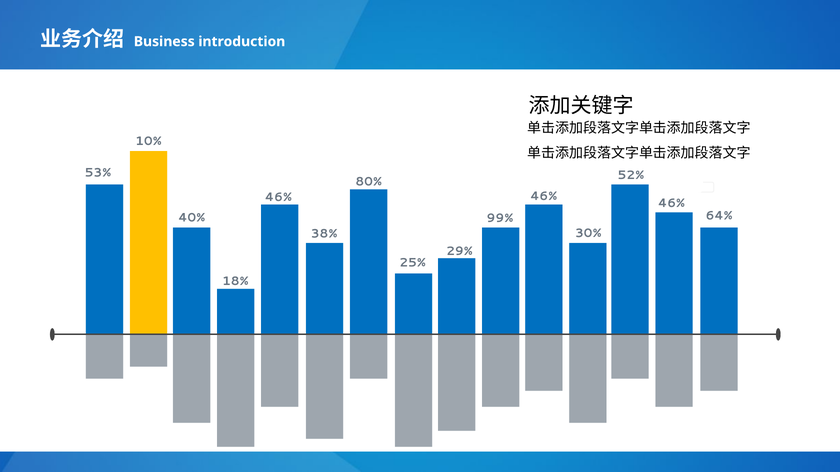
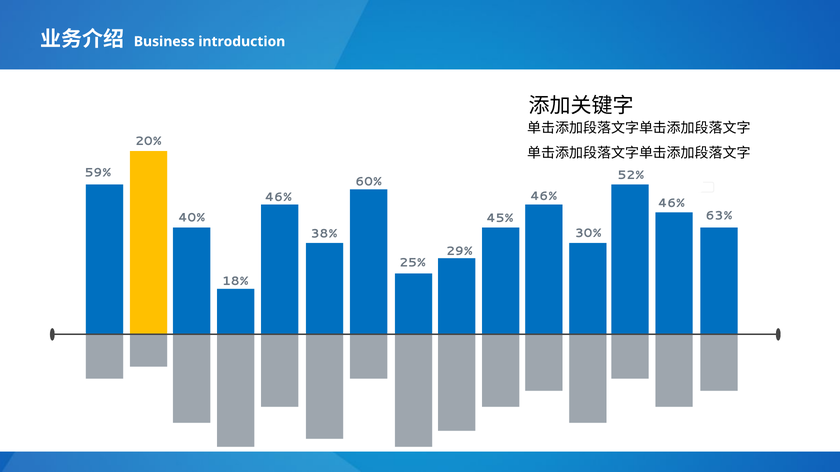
10%: 10% -> 20%
53%: 53% -> 59%
80%: 80% -> 60%
64%: 64% -> 63%
99%: 99% -> 45%
